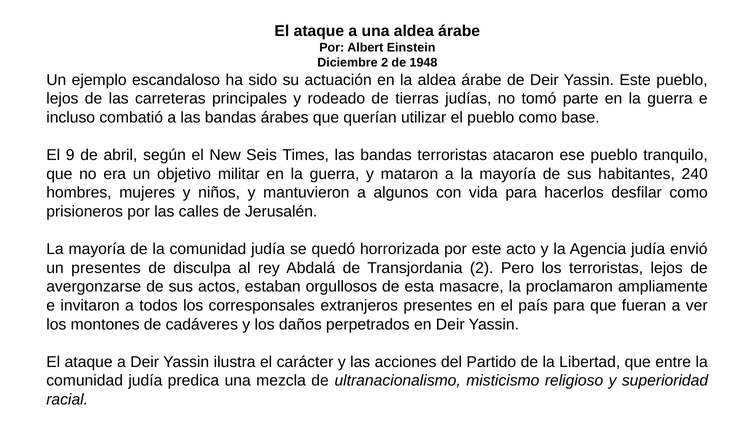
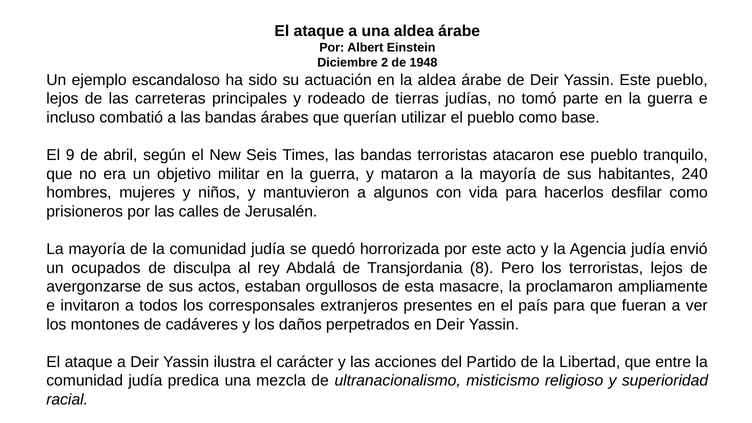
un presentes: presentes -> ocupados
Transjordania 2: 2 -> 8
